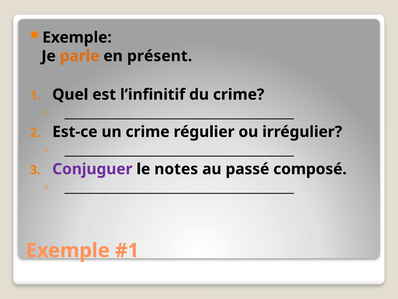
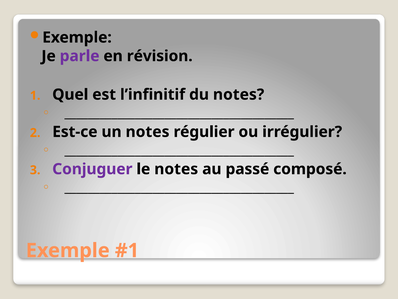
parle colour: orange -> purple
présent: présent -> révision
du crime: crime -> notes
un crime: crime -> notes
